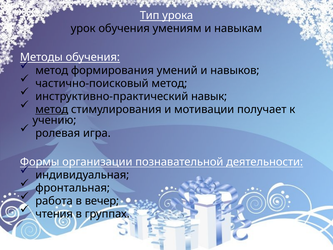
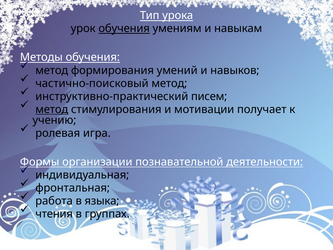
обучения at (124, 29) underline: none -> present
навык: навык -> писем
вечер: вечер -> языка
